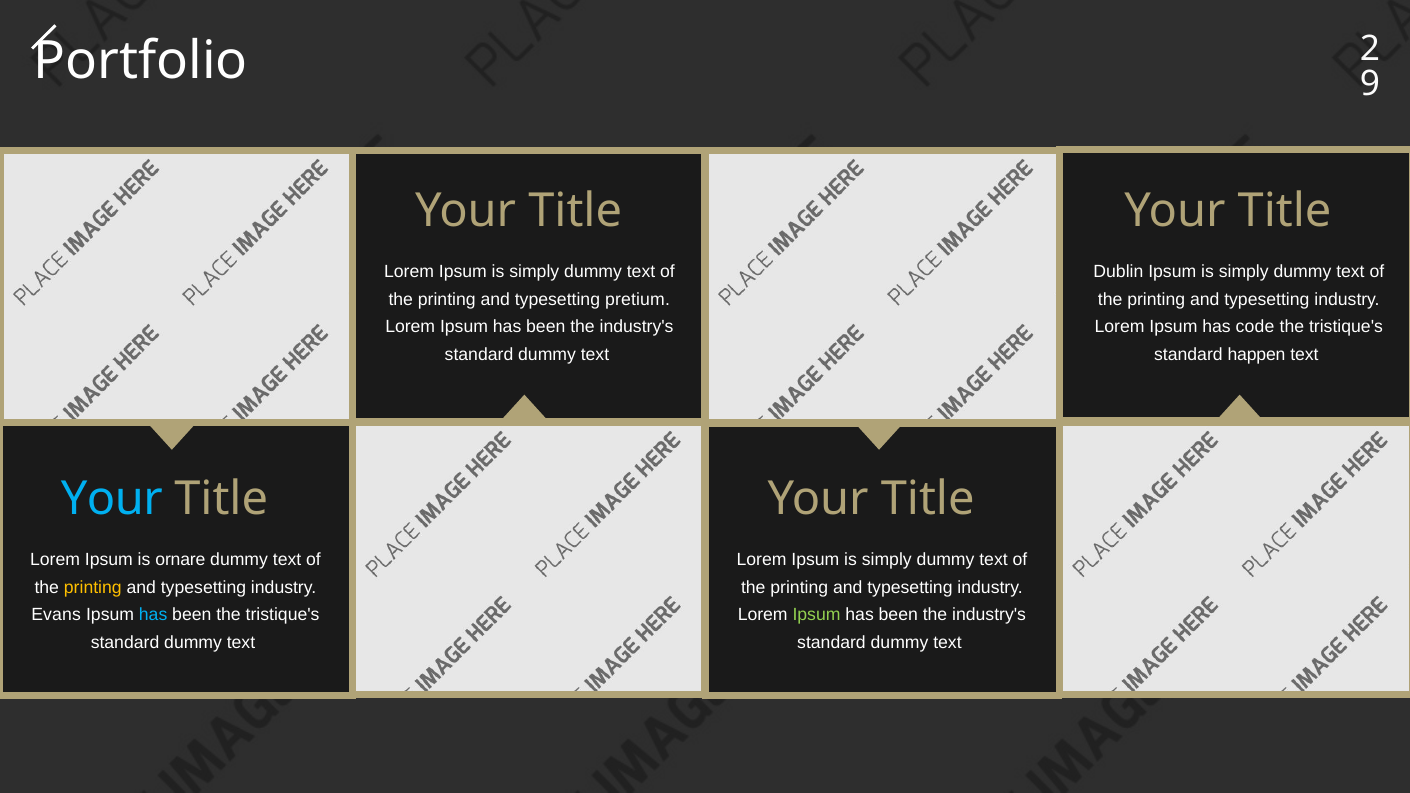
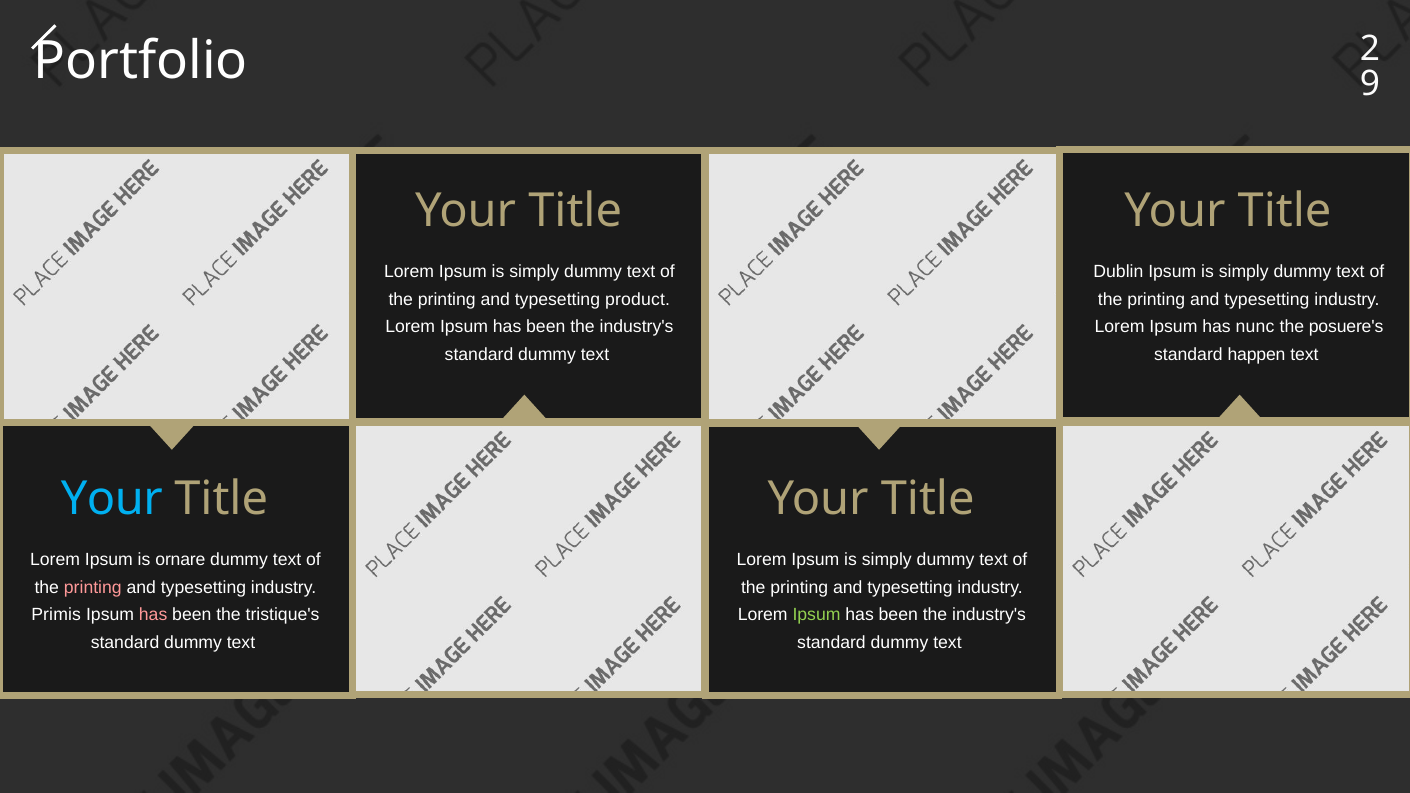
pretium: pretium -> product
code: code -> nunc
tristique's at (1346, 327): tristique's -> posuere's
printing at (93, 588) colour: yellow -> pink
Evans: Evans -> Primis
has at (153, 615) colour: light blue -> pink
